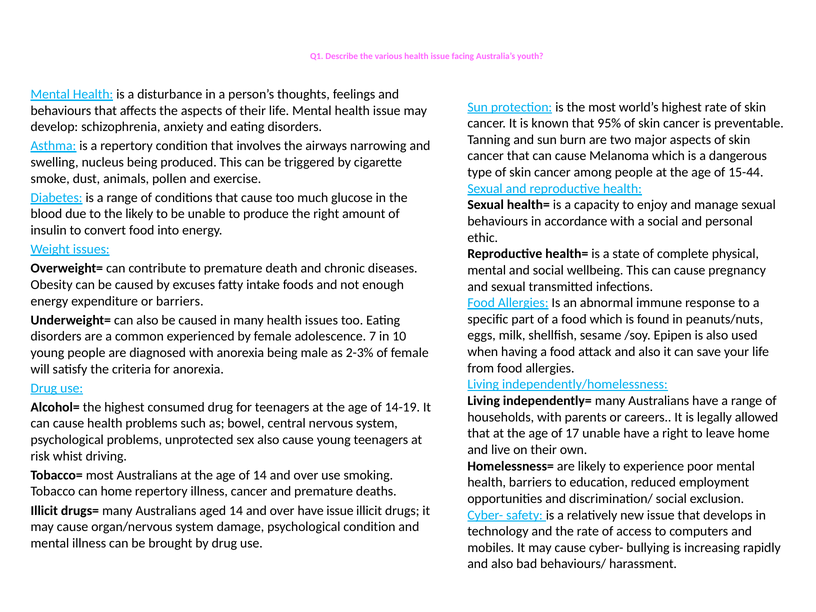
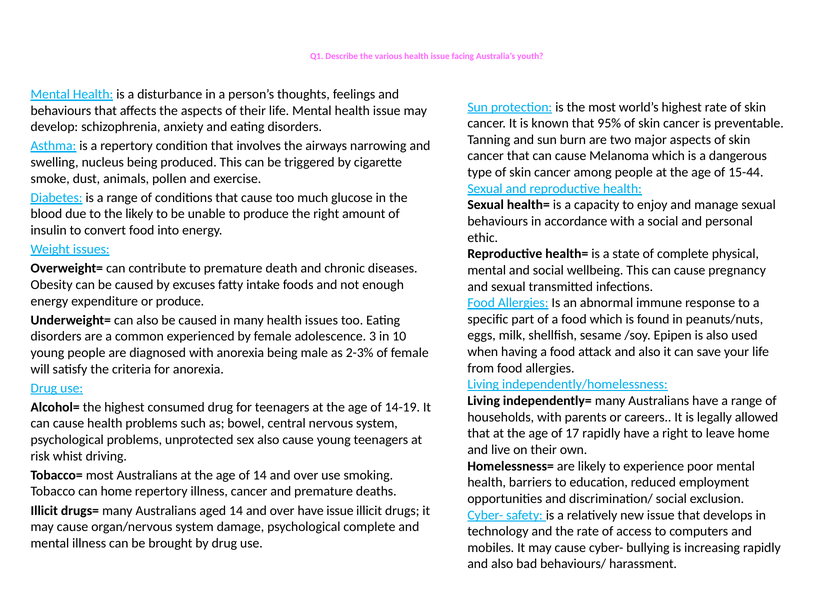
or barriers: barriers -> produce
7: 7 -> 3
17 unable: unable -> rapidly
psychological condition: condition -> complete
